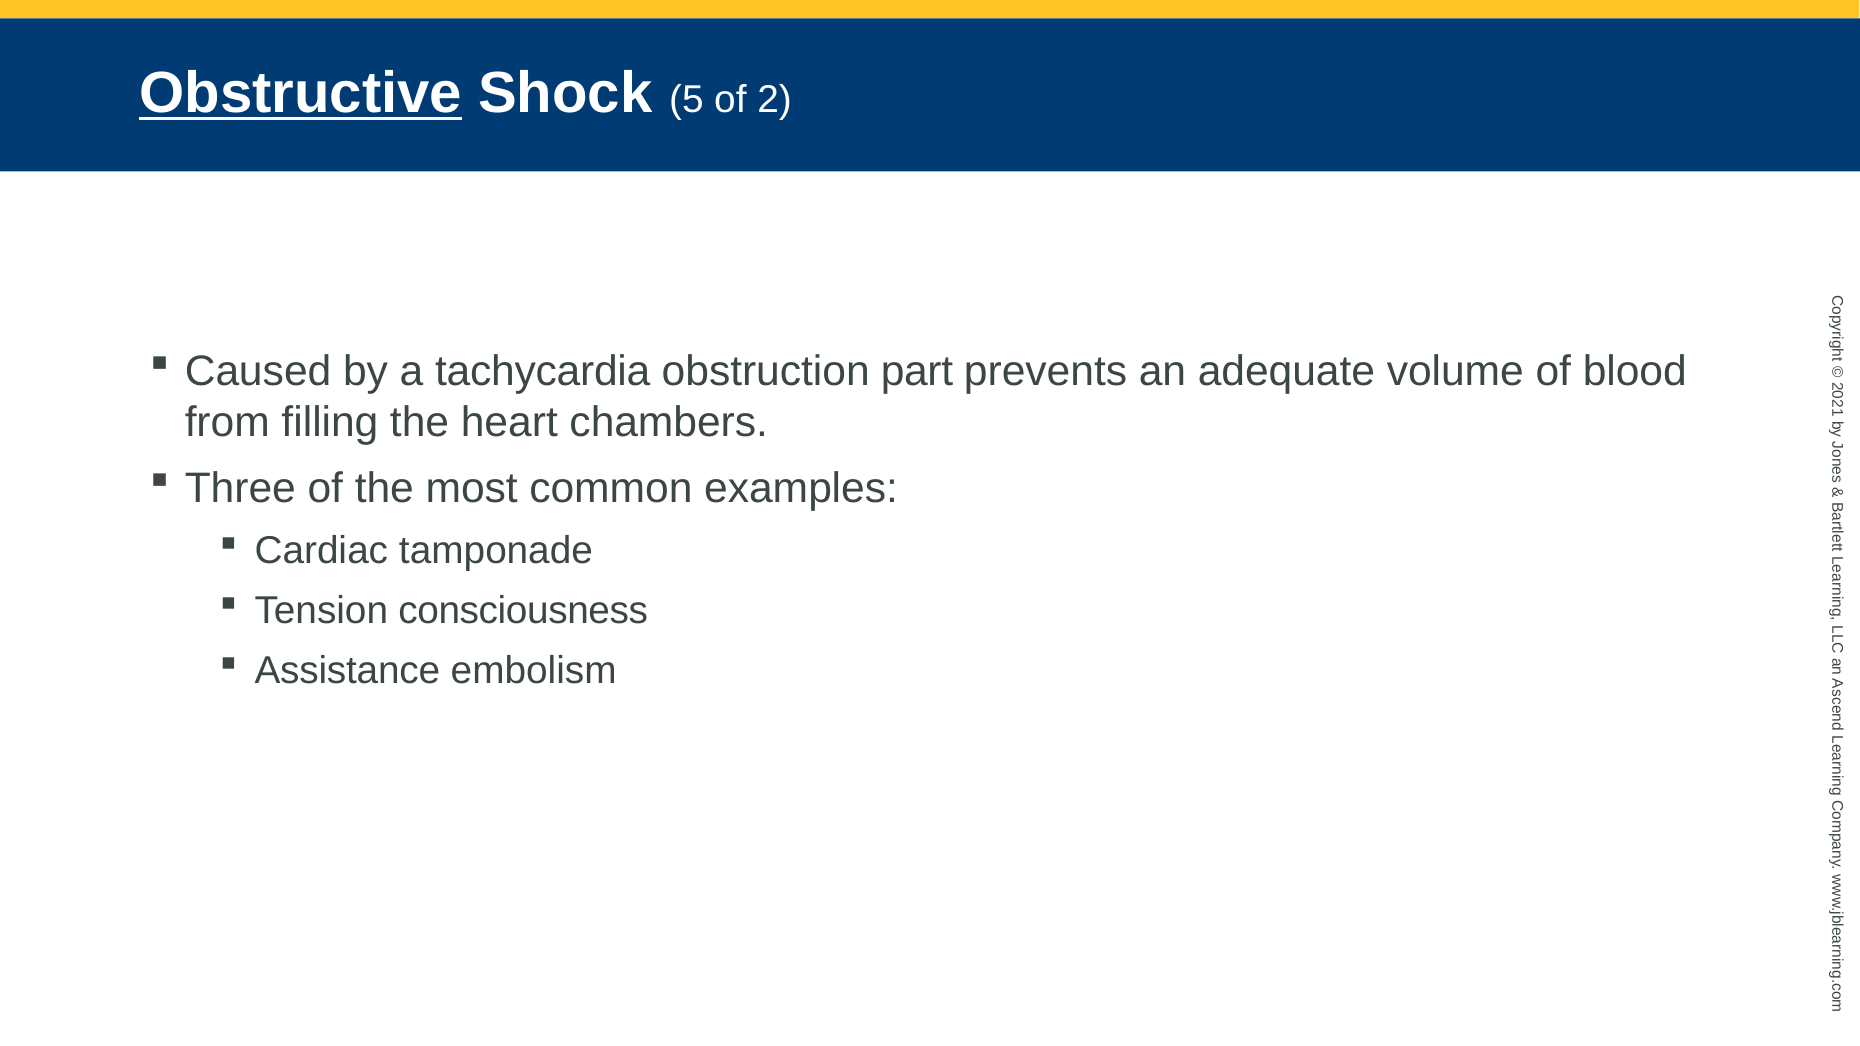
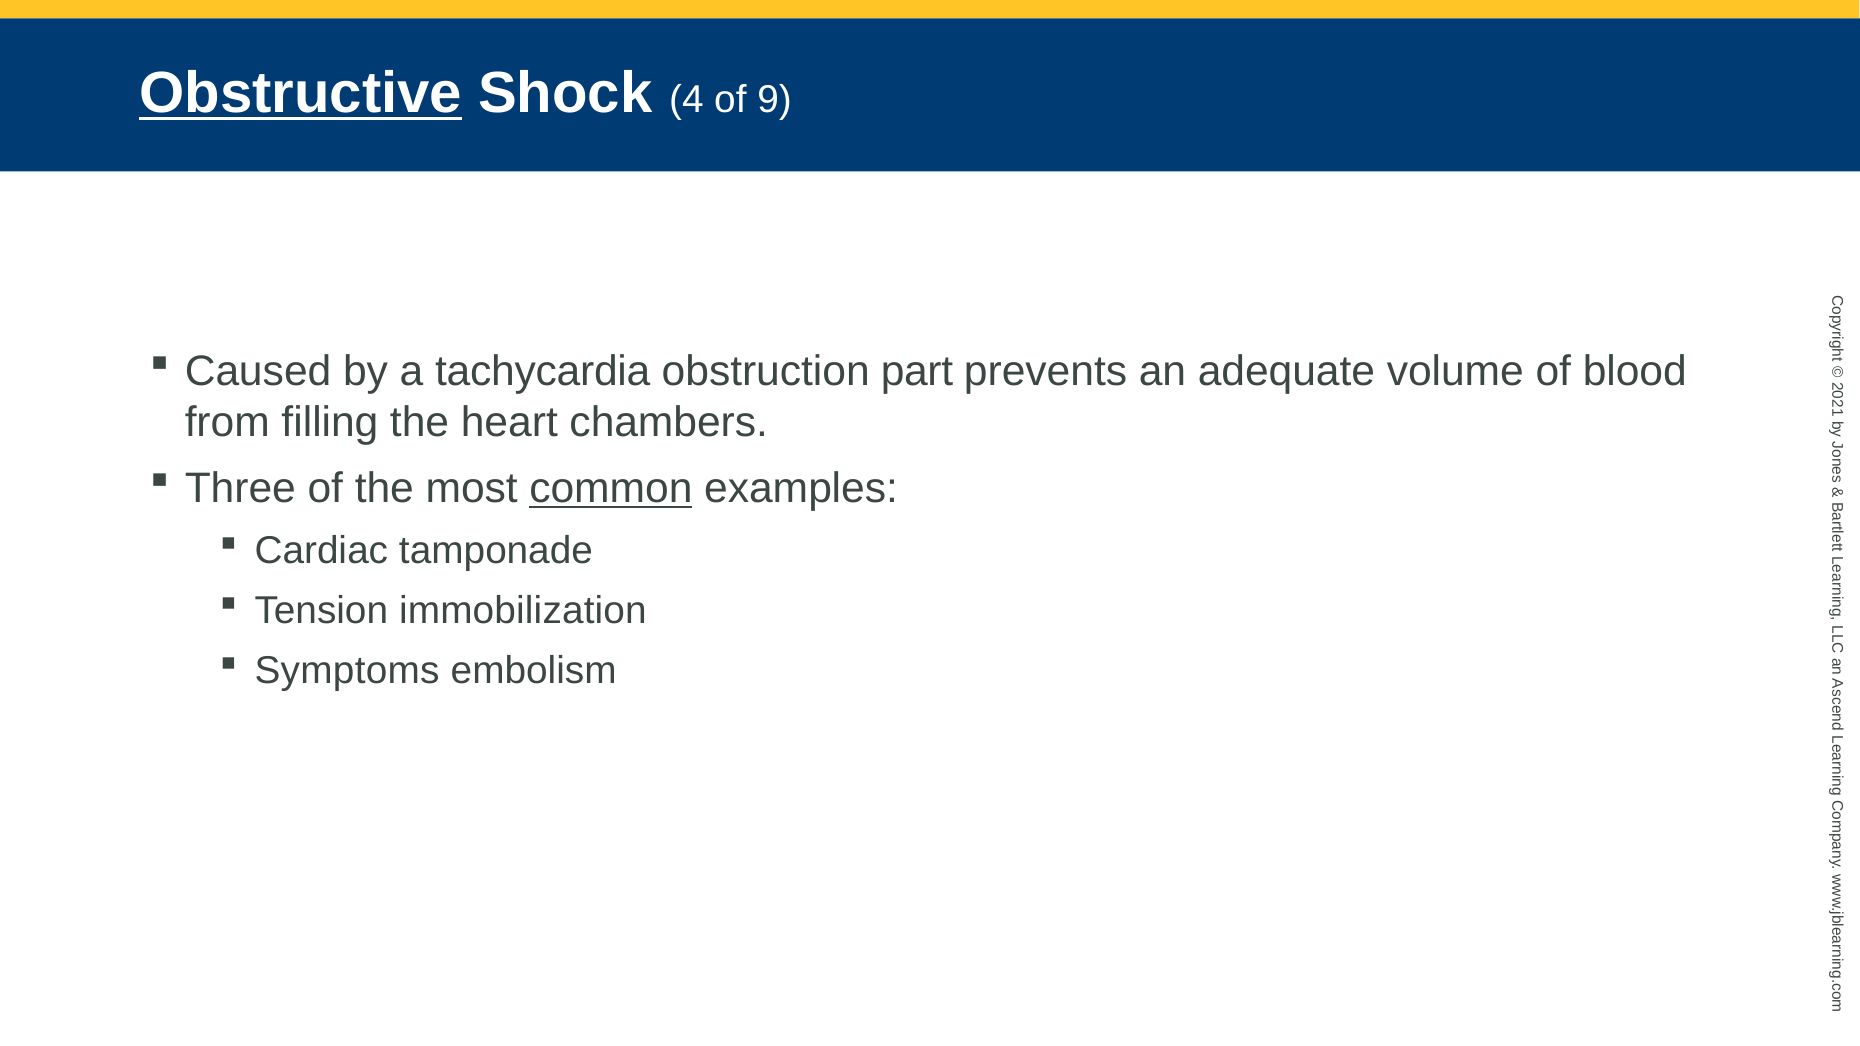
5: 5 -> 4
of 2: 2 -> 9
common underline: none -> present
consciousness: consciousness -> immobilization
Assistance: Assistance -> Symptoms
